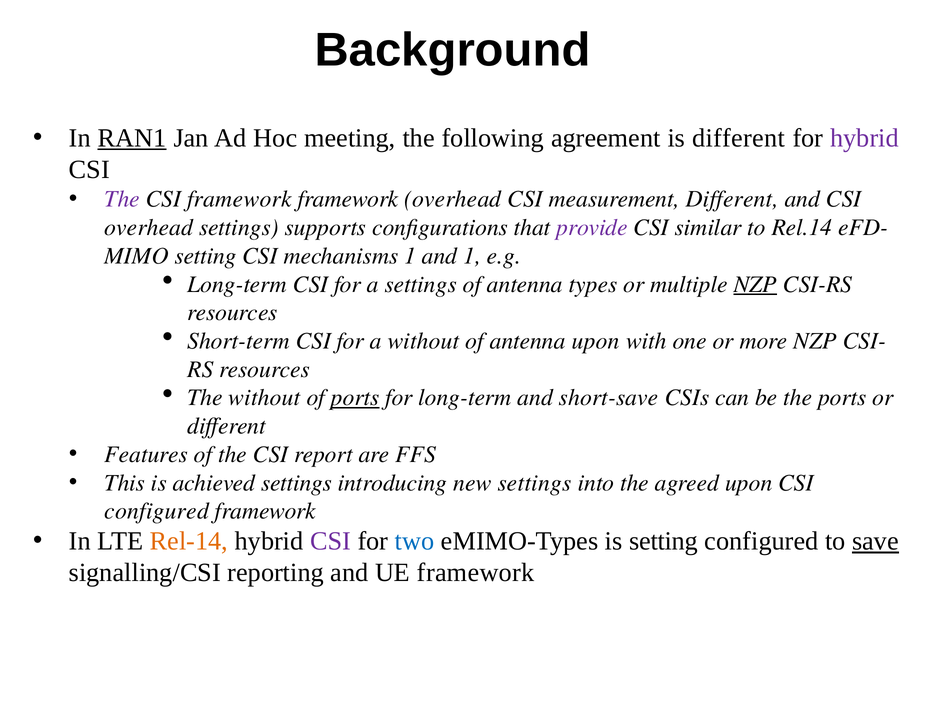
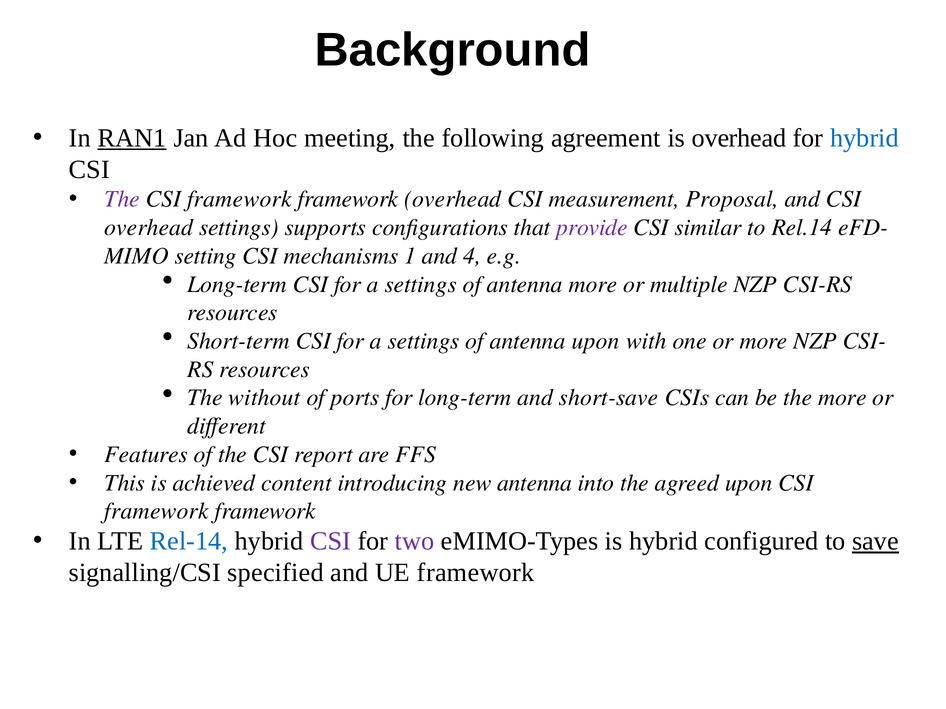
is different: different -> overhead
hybrid at (865, 138) colour: purple -> blue
measurement Different: Different -> Proposal
and 1: 1 -> 4
antenna types: types -> more
NZP at (755, 284) underline: present -> none
without at (423, 341): without -> settings
ports at (355, 398) underline: present -> none
the ports: ports -> more
achieved settings: settings -> content
new settings: settings -> antenna
configured at (157, 511): configured -> framework
Rel-14 colour: orange -> blue
two colour: blue -> purple
is setting: setting -> hybrid
reporting: reporting -> specified
